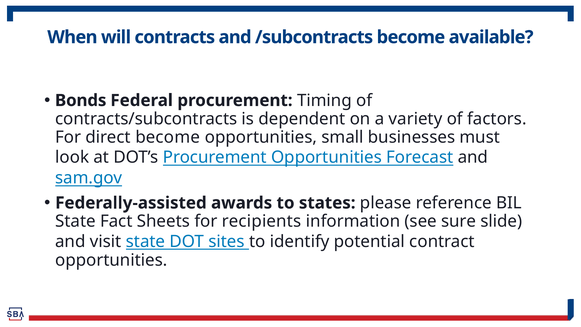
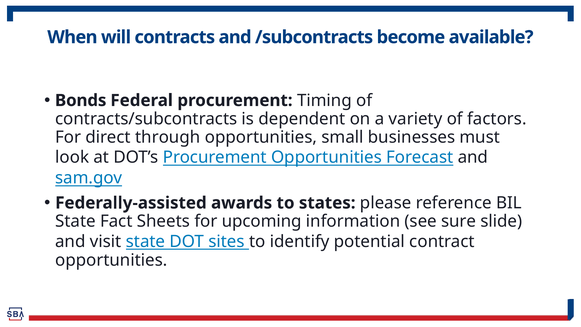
direct become: become -> through
recipients: recipients -> upcoming
